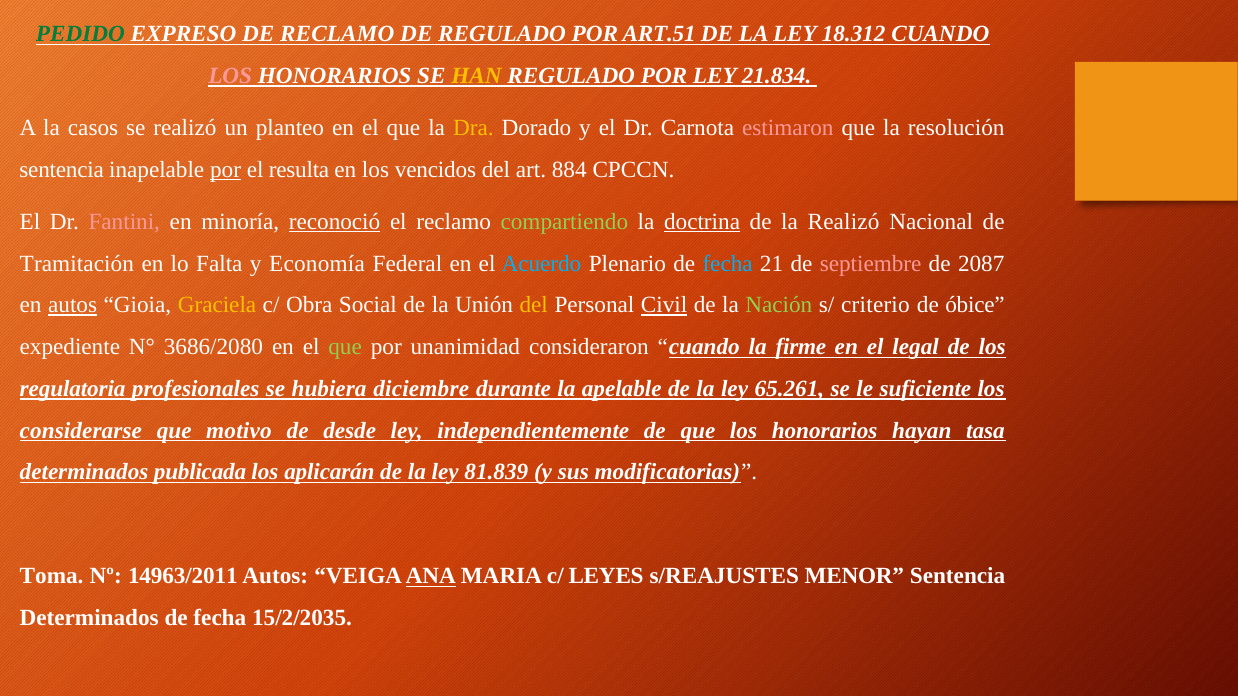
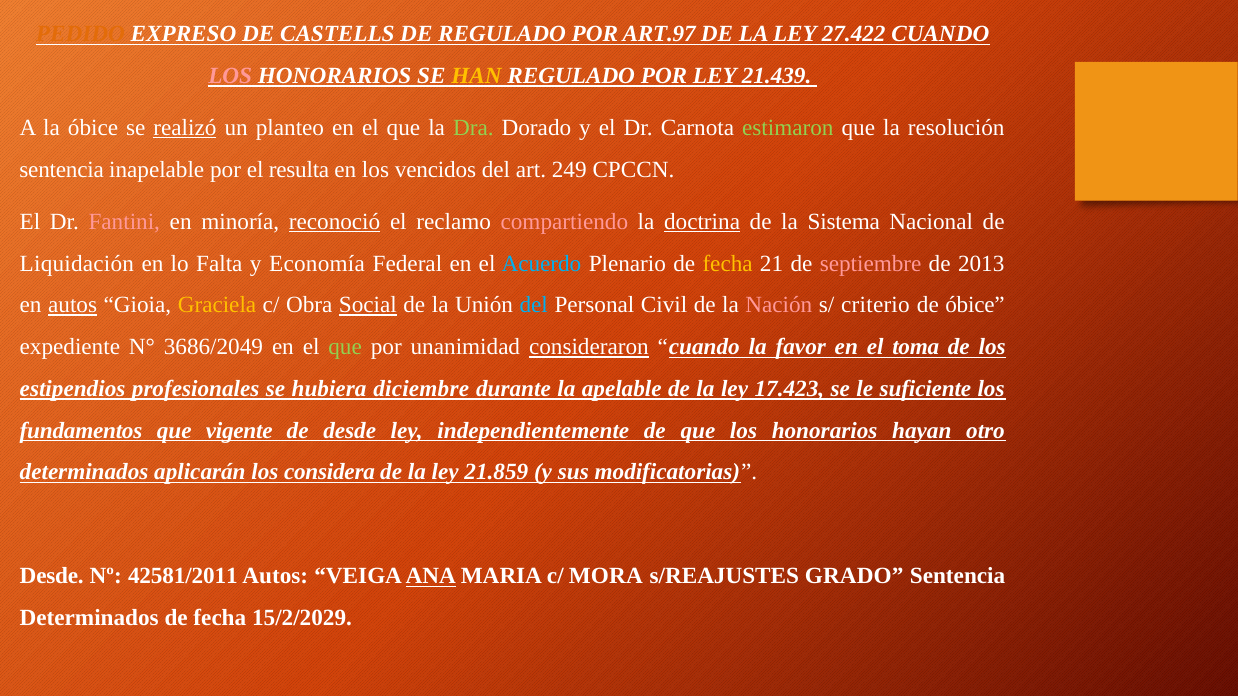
PEDIDO colour: green -> orange
DE RECLAMO: RECLAMO -> CASTELLS
ART.51: ART.51 -> ART.97
18.312: 18.312 -> 27.422
21.834: 21.834 -> 21.439
la casos: casos -> óbice
realizó at (185, 128) underline: none -> present
Dra colour: yellow -> light green
estimaron colour: pink -> light green
por at (226, 170) underline: present -> none
884: 884 -> 249
compartiendo colour: light green -> pink
la Realizó: Realizó -> Sistema
Tramitación: Tramitación -> Liquidación
fecha at (728, 264) colour: light blue -> yellow
2087: 2087 -> 2013
Social underline: none -> present
del at (534, 305) colour: yellow -> light blue
Civil underline: present -> none
Nación colour: light green -> pink
3686/2080: 3686/2080 -> 3686/2049
consideraron underline: none -> present
firme: firme -> favor
legal: legal -> toma
regulatoria: regulatoria -> estipendios
65.261: 65.261 -> 17.423
considerarse: considerarse -> fundamentos
motivo: motivo -> vigente
tasa: tasa -> otro
publicada: publicada -> aplicarán
aplicarán: aplicarán -> considera
81.839: 81.839 -> 21.859
Toma at (52, 577): Toma -> Desde
14963/2011: 14963/2011 -> 42581/2011
LEYES: LEYES -> MORA
MENOR: MENOR -> GRADO
15/2/2035: 15/2/2035 -> 15/2/2029
